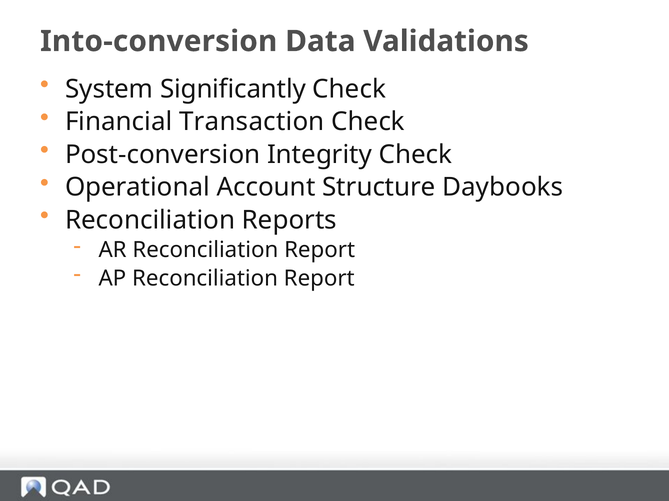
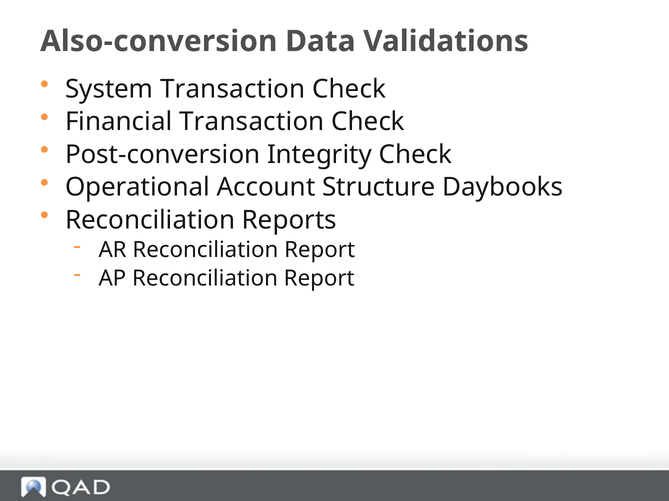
Into-conversion: Into-conversion -> Also-conversion
System Significantly: Significantly -> Transaction
